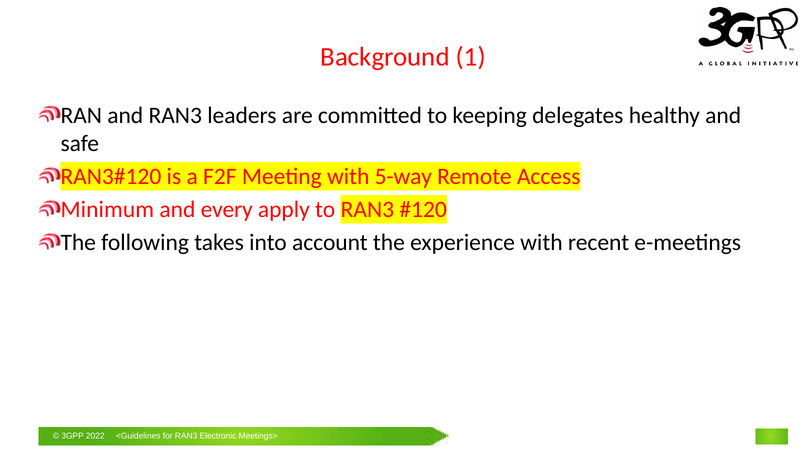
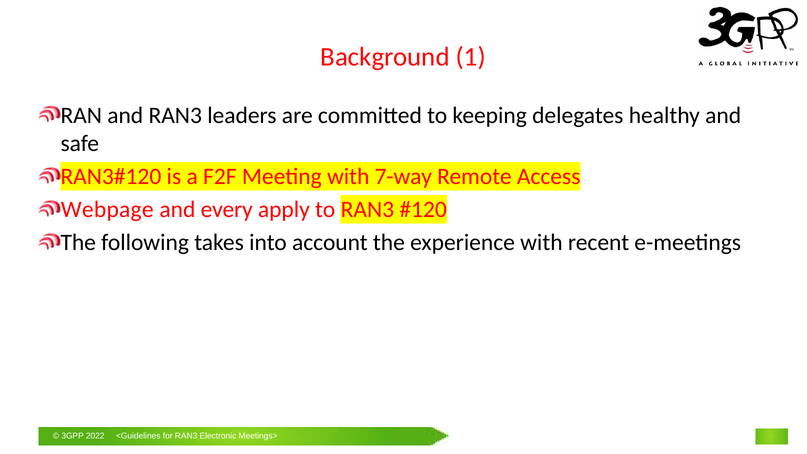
5-way: 5-way -> 7-way
Minimum: Minimum -> Webpage
